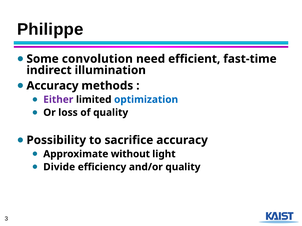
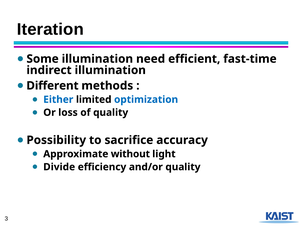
Philippe: Philippe -> Iteration
Some convolution: convolution -> illumination
Accuracy at (52, 86): Accuracy -> Different
Either colour: purple -> blue
